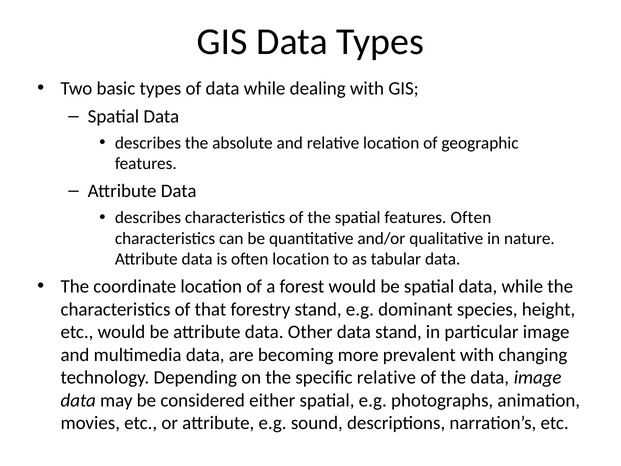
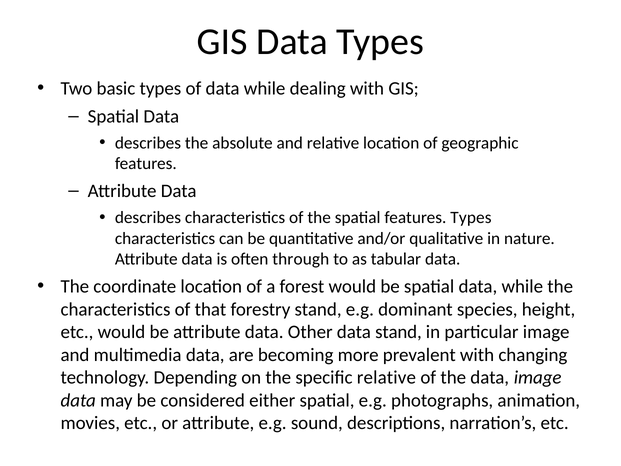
features Often: Often -> Types
often location: location -> through
